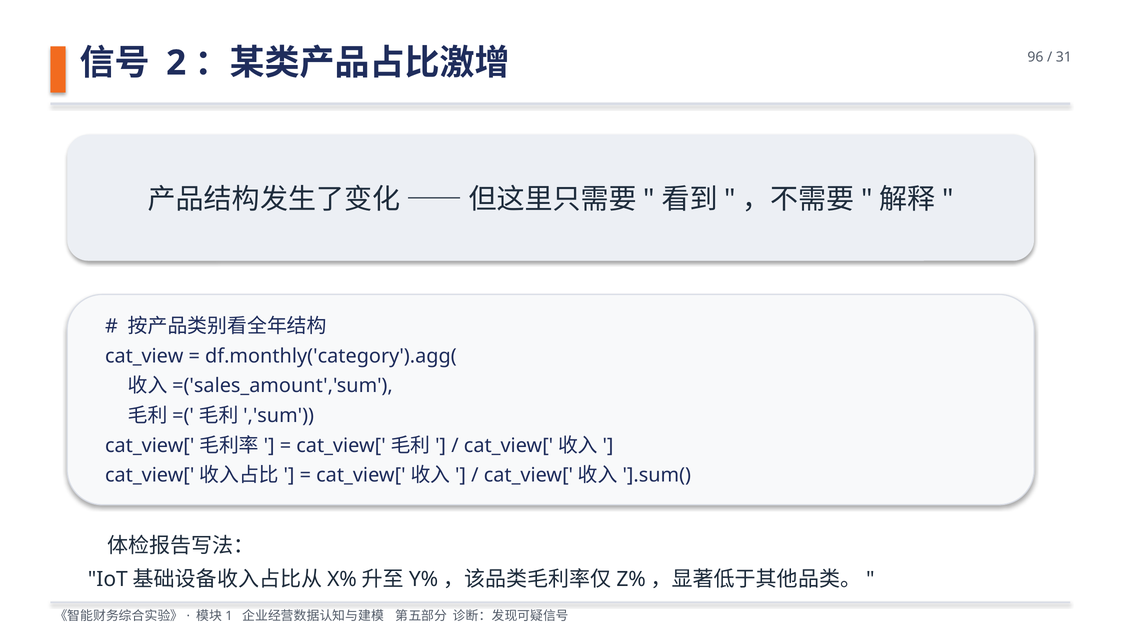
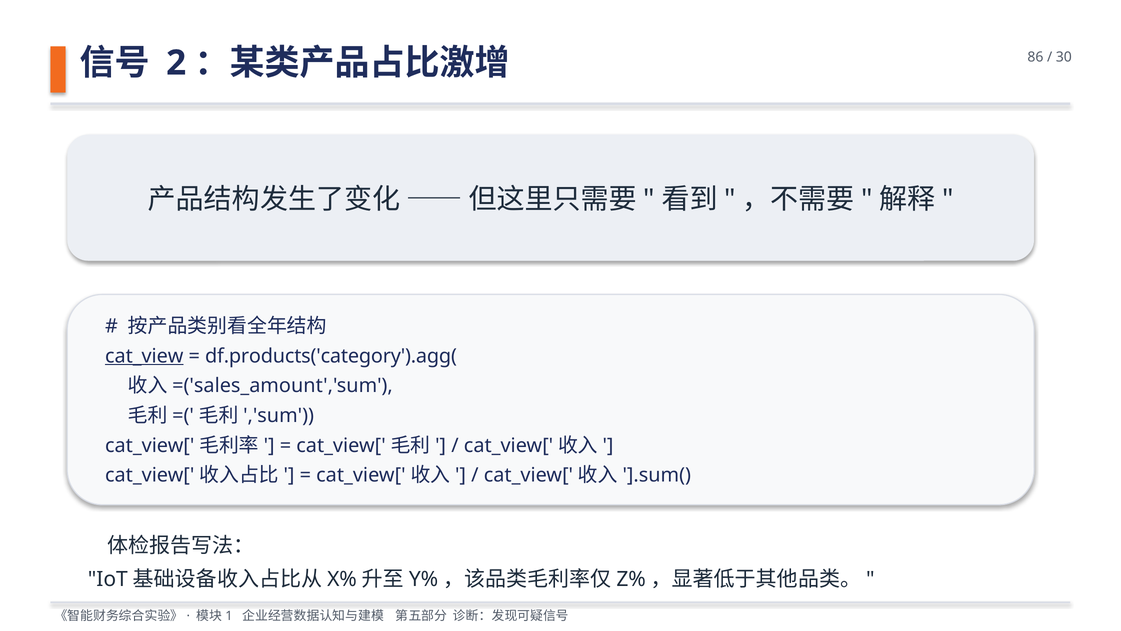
96: 96 -> 86
31: 31 -> 30
cat_view underline: none -> present
df.monthly('category').agg(: df.monthly('category').agg( -> df.products('category').agg(
